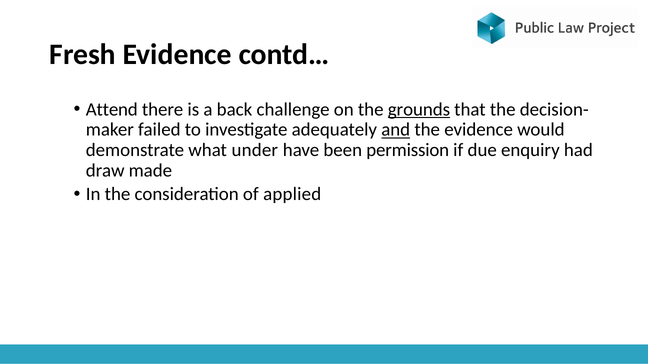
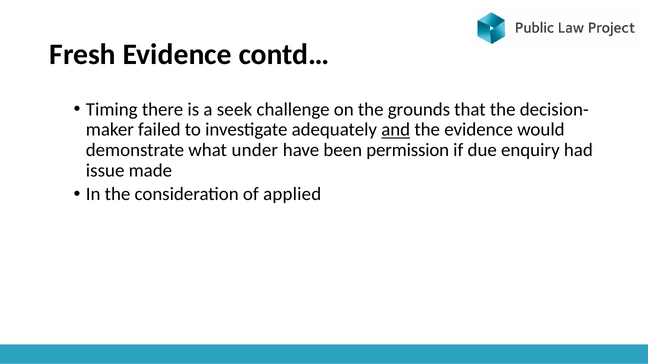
Attend: Attend -> Timing
back: back -> seek
grounds underline: present -> none
draw: draw -> issue
